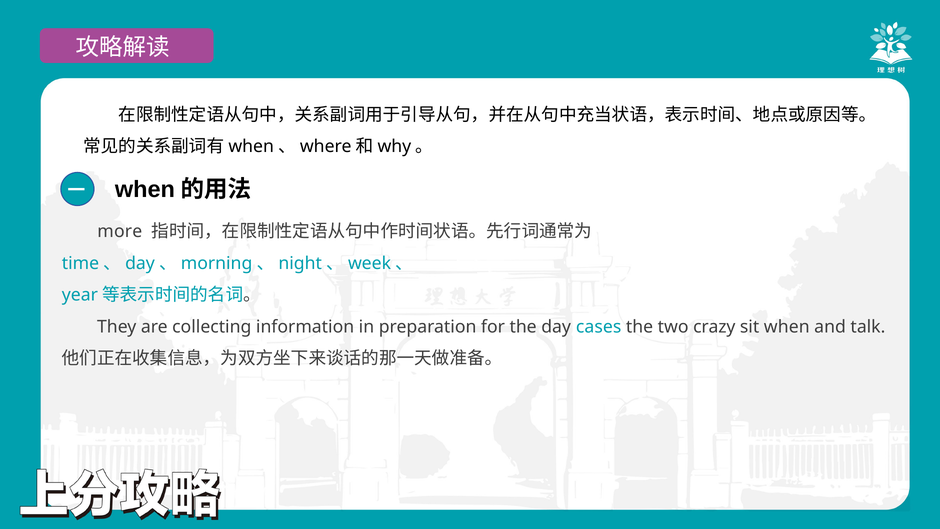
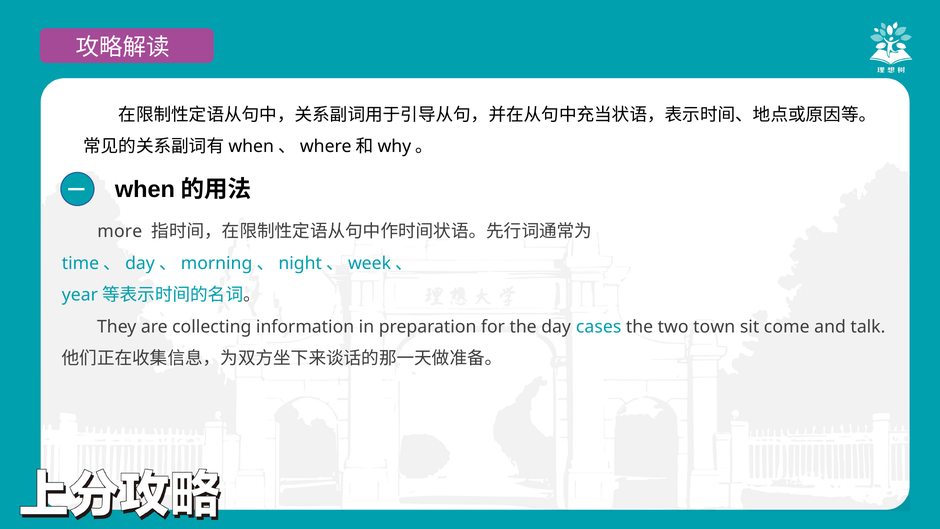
crazy: crazy -> town
when: when -> come
